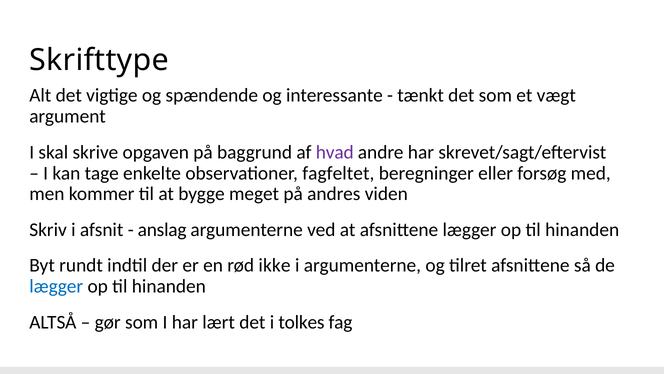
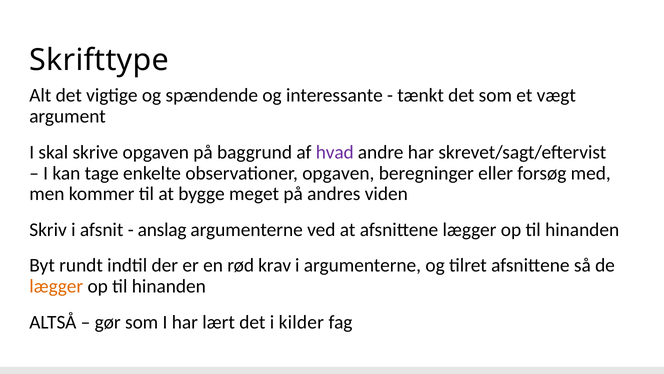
observationer fagfeltet: fagfeltet -> opgaven
ikke: ikke -> krav
lægger at (56, 286) colour: blue -> orange
tolkes: tolkes -> kilder
